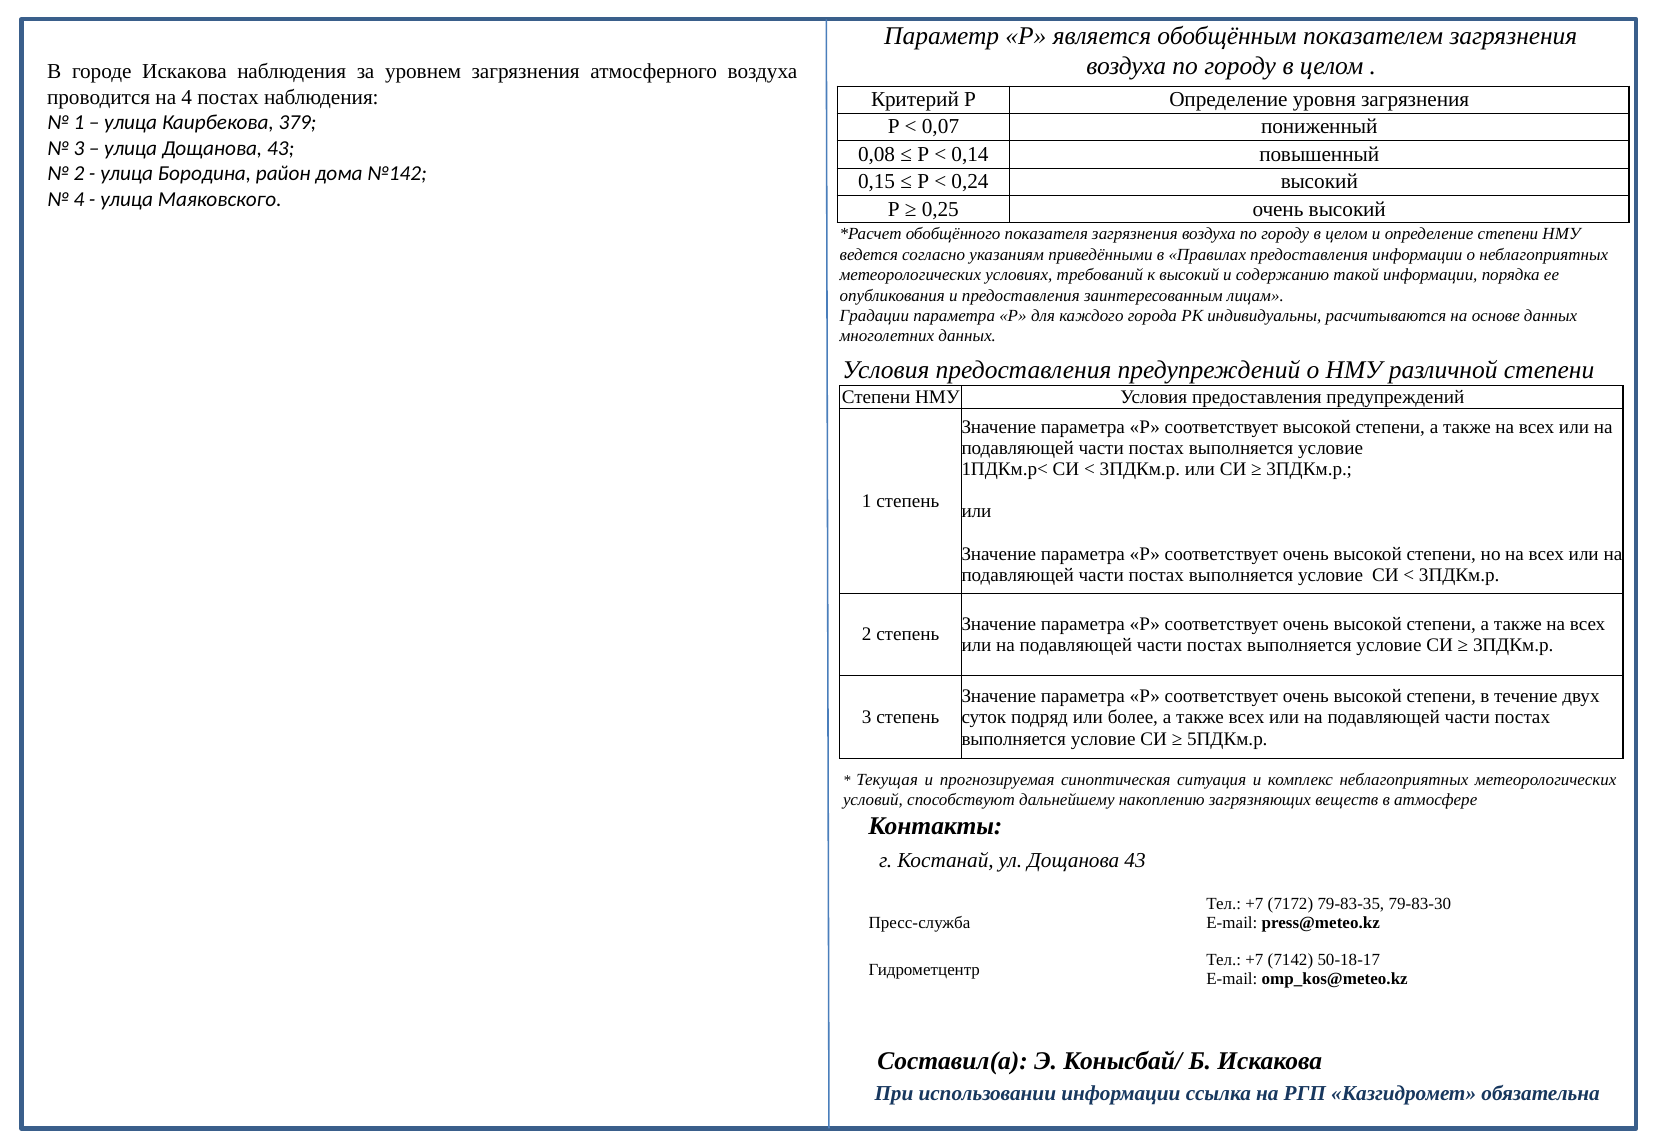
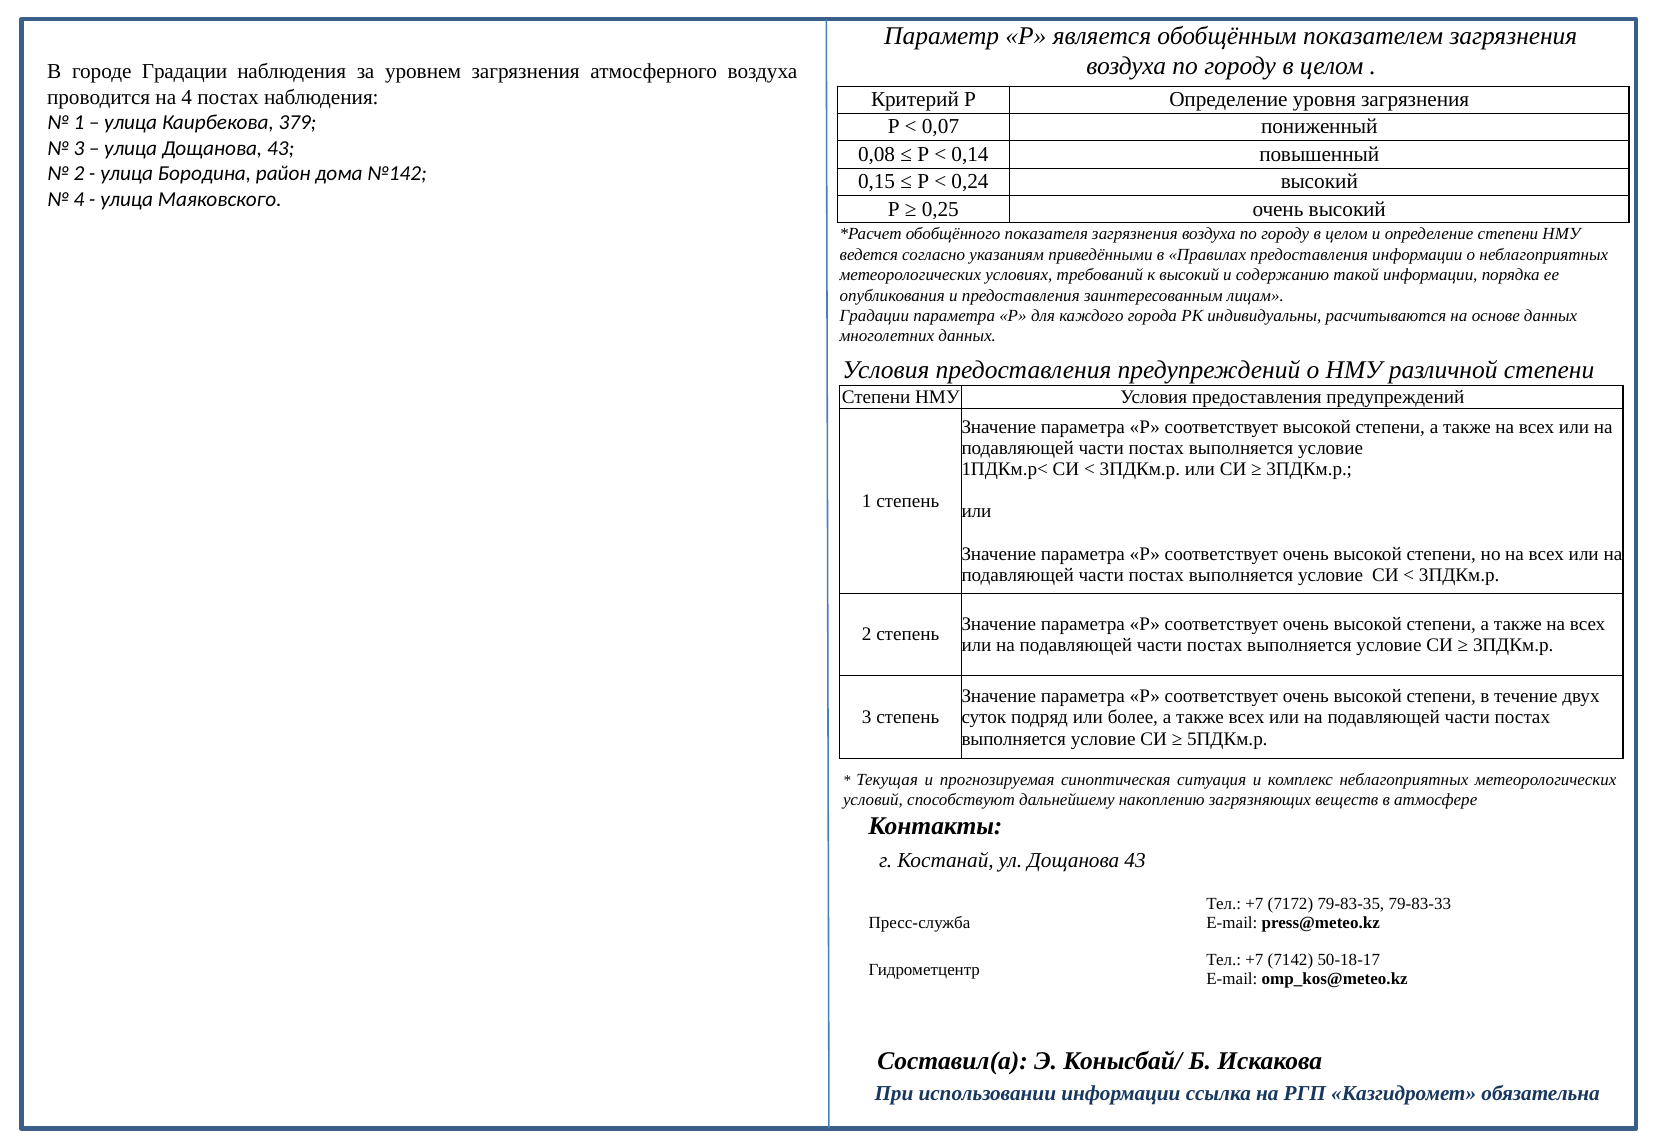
городе Искакова: Искакова -> Градации
79-83-30: 79-83-30 -> 79-83-33
